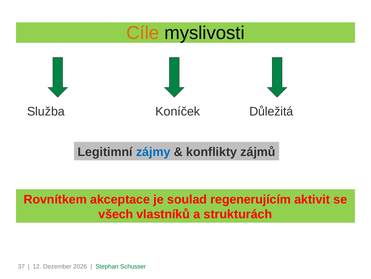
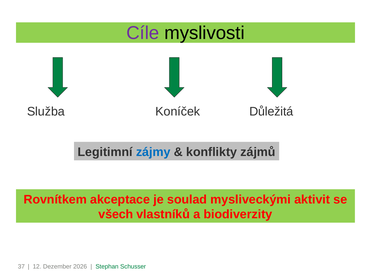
Cíle colour: orange -> purple
regenerujícím: regenerujícím -> mysliveckými
strukturách: strukturách -> biodiverzity
